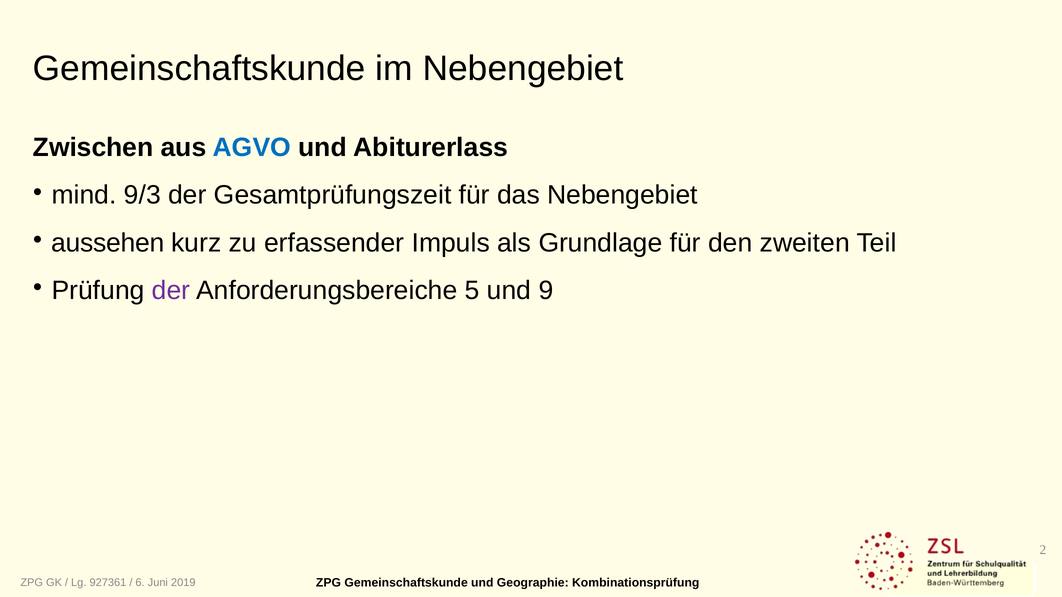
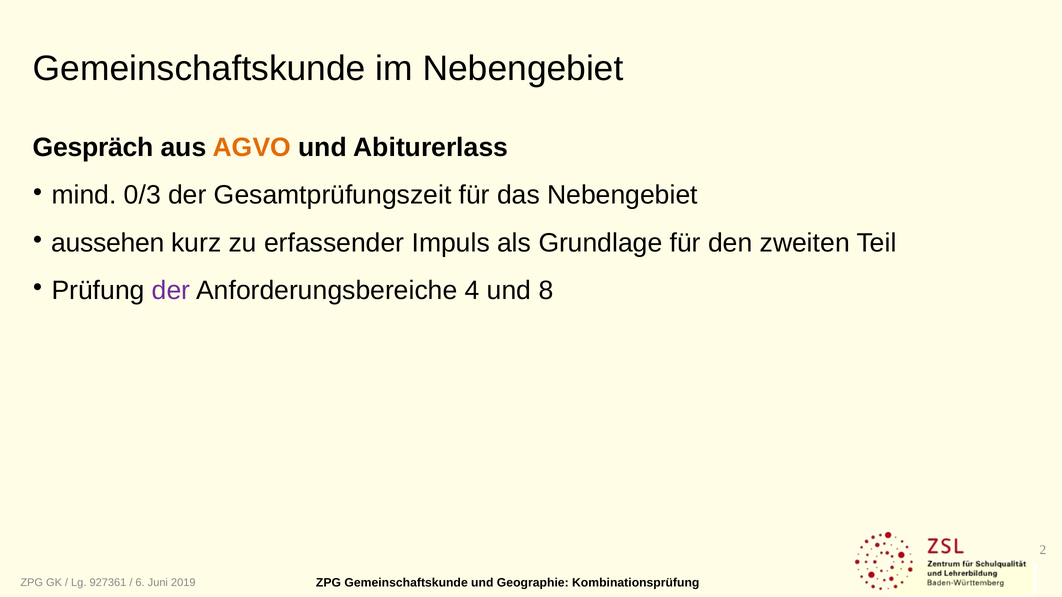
Zwischen: Zwischen -> Gespräch
AGVO colour: blue -> orange
9/3: 9/3 -> 0/3
5: 5 -> 4
9: 9 -> 8
